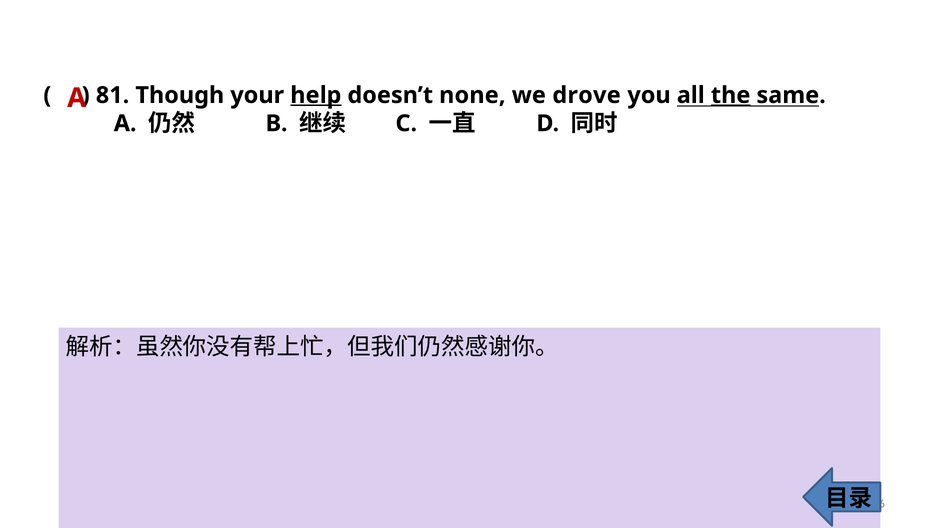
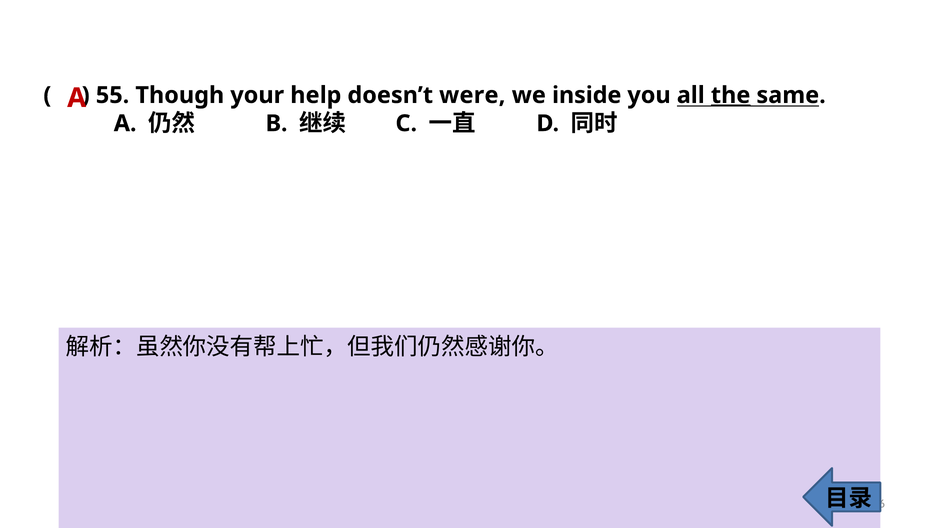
81: 81 -> 55
help underline: present -> none
none: none -> were
drove: drove -> inside
